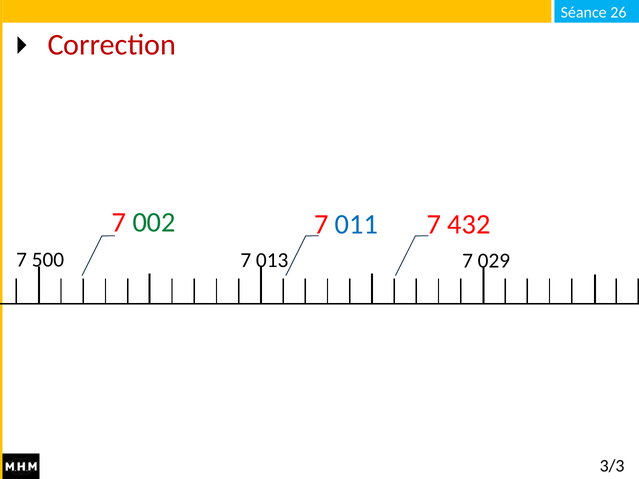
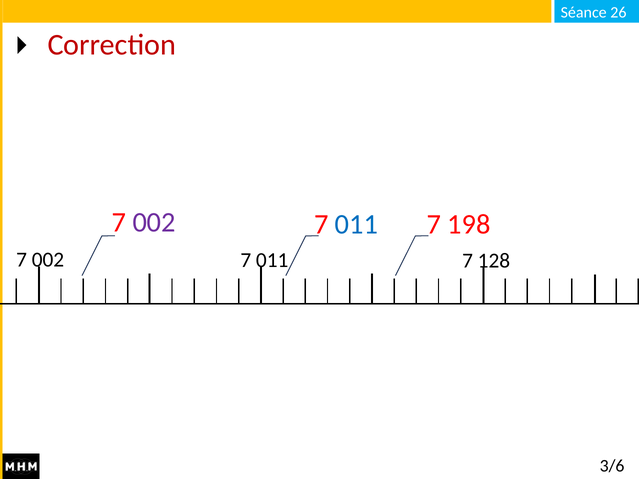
002 at (154, 223) colour: green -> purple
432: 432 -> 198
500 at (48, 260): 500 -> 002
013 at (272, 260): 013 -> 011
029: 029 -> 128
3/3: 3/3 -> 3/6
